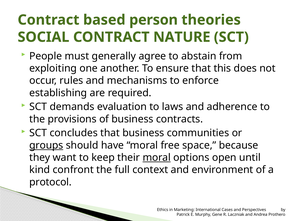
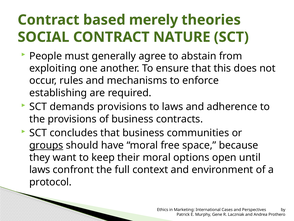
person: person -> merely
demands evaluation: evaluation -> provisions
moral at (157, 157) underline: present -> none
kind at (40, 169): kind -> laws
